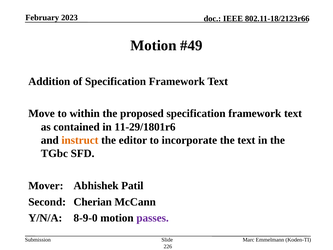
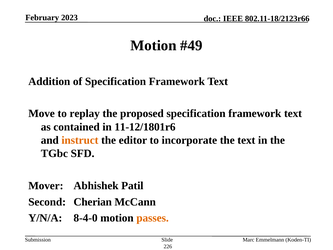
within: within -> replay
11-29/1801r6: 11-29/1801r6 -> 11-12/1801r6
8-9-0: 8-9-0 -> 8-4-0
passes colour: purple -> orange
